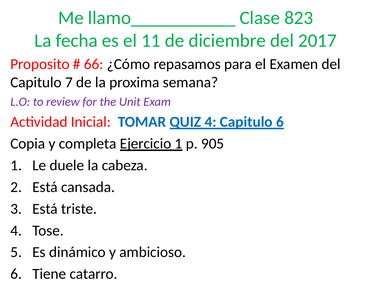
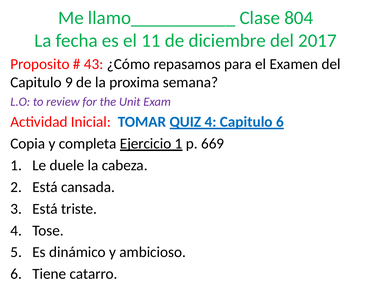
823: 823 -> 804
66: 66 -> 43
7: 7 -> 9
905: 905 -> 669
